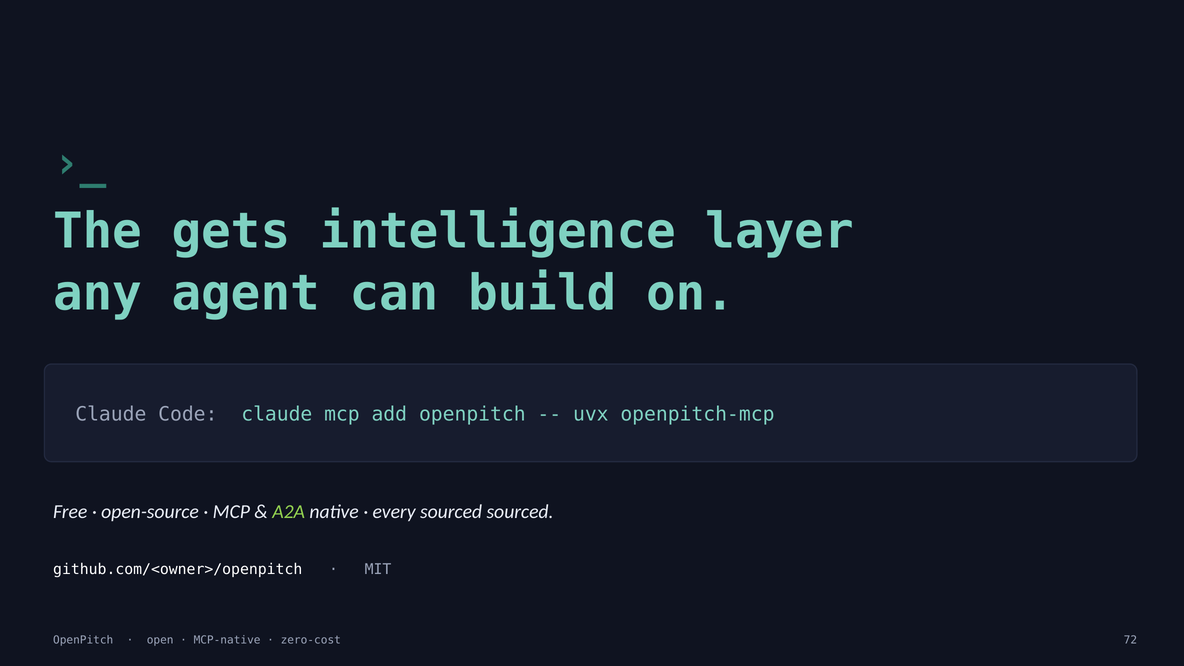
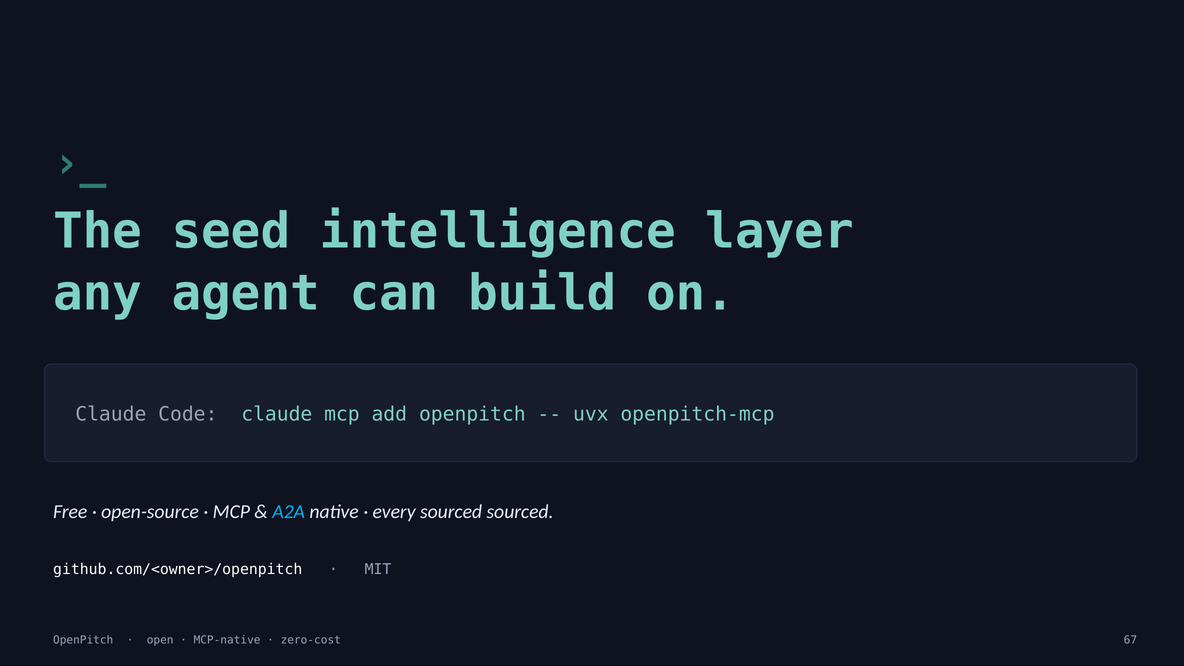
gets: gets -> seed
A2A colour: light green -> light blue
72: 72 -> 67
